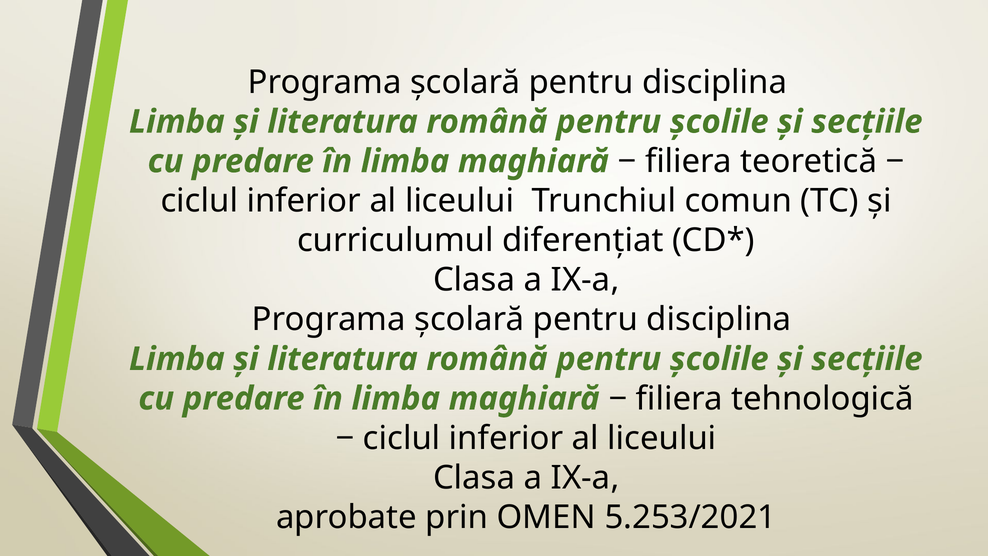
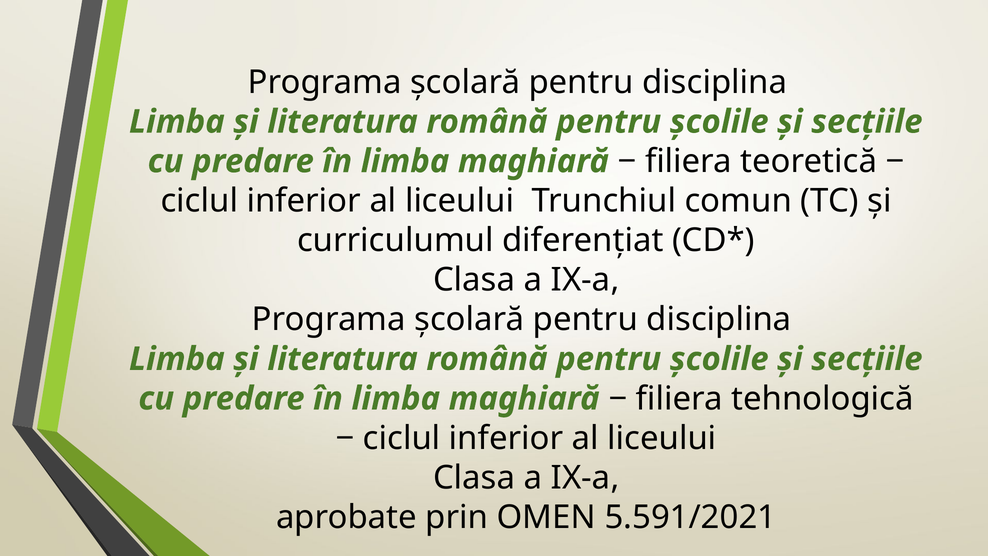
5.253/2021: 5.253/2021 -> 5.591/2021
